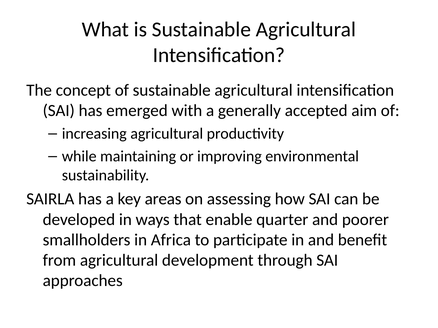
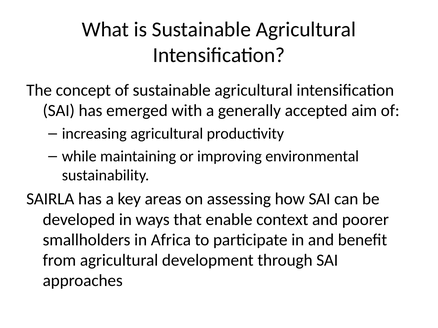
quarter: quarter -> context
